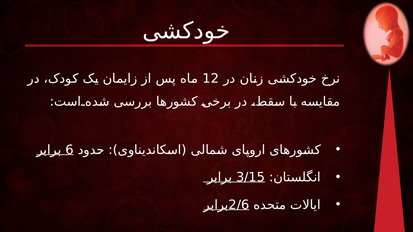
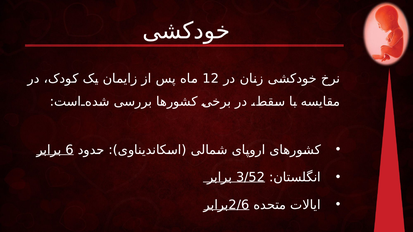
3/15: 3/15 -> 3/52
